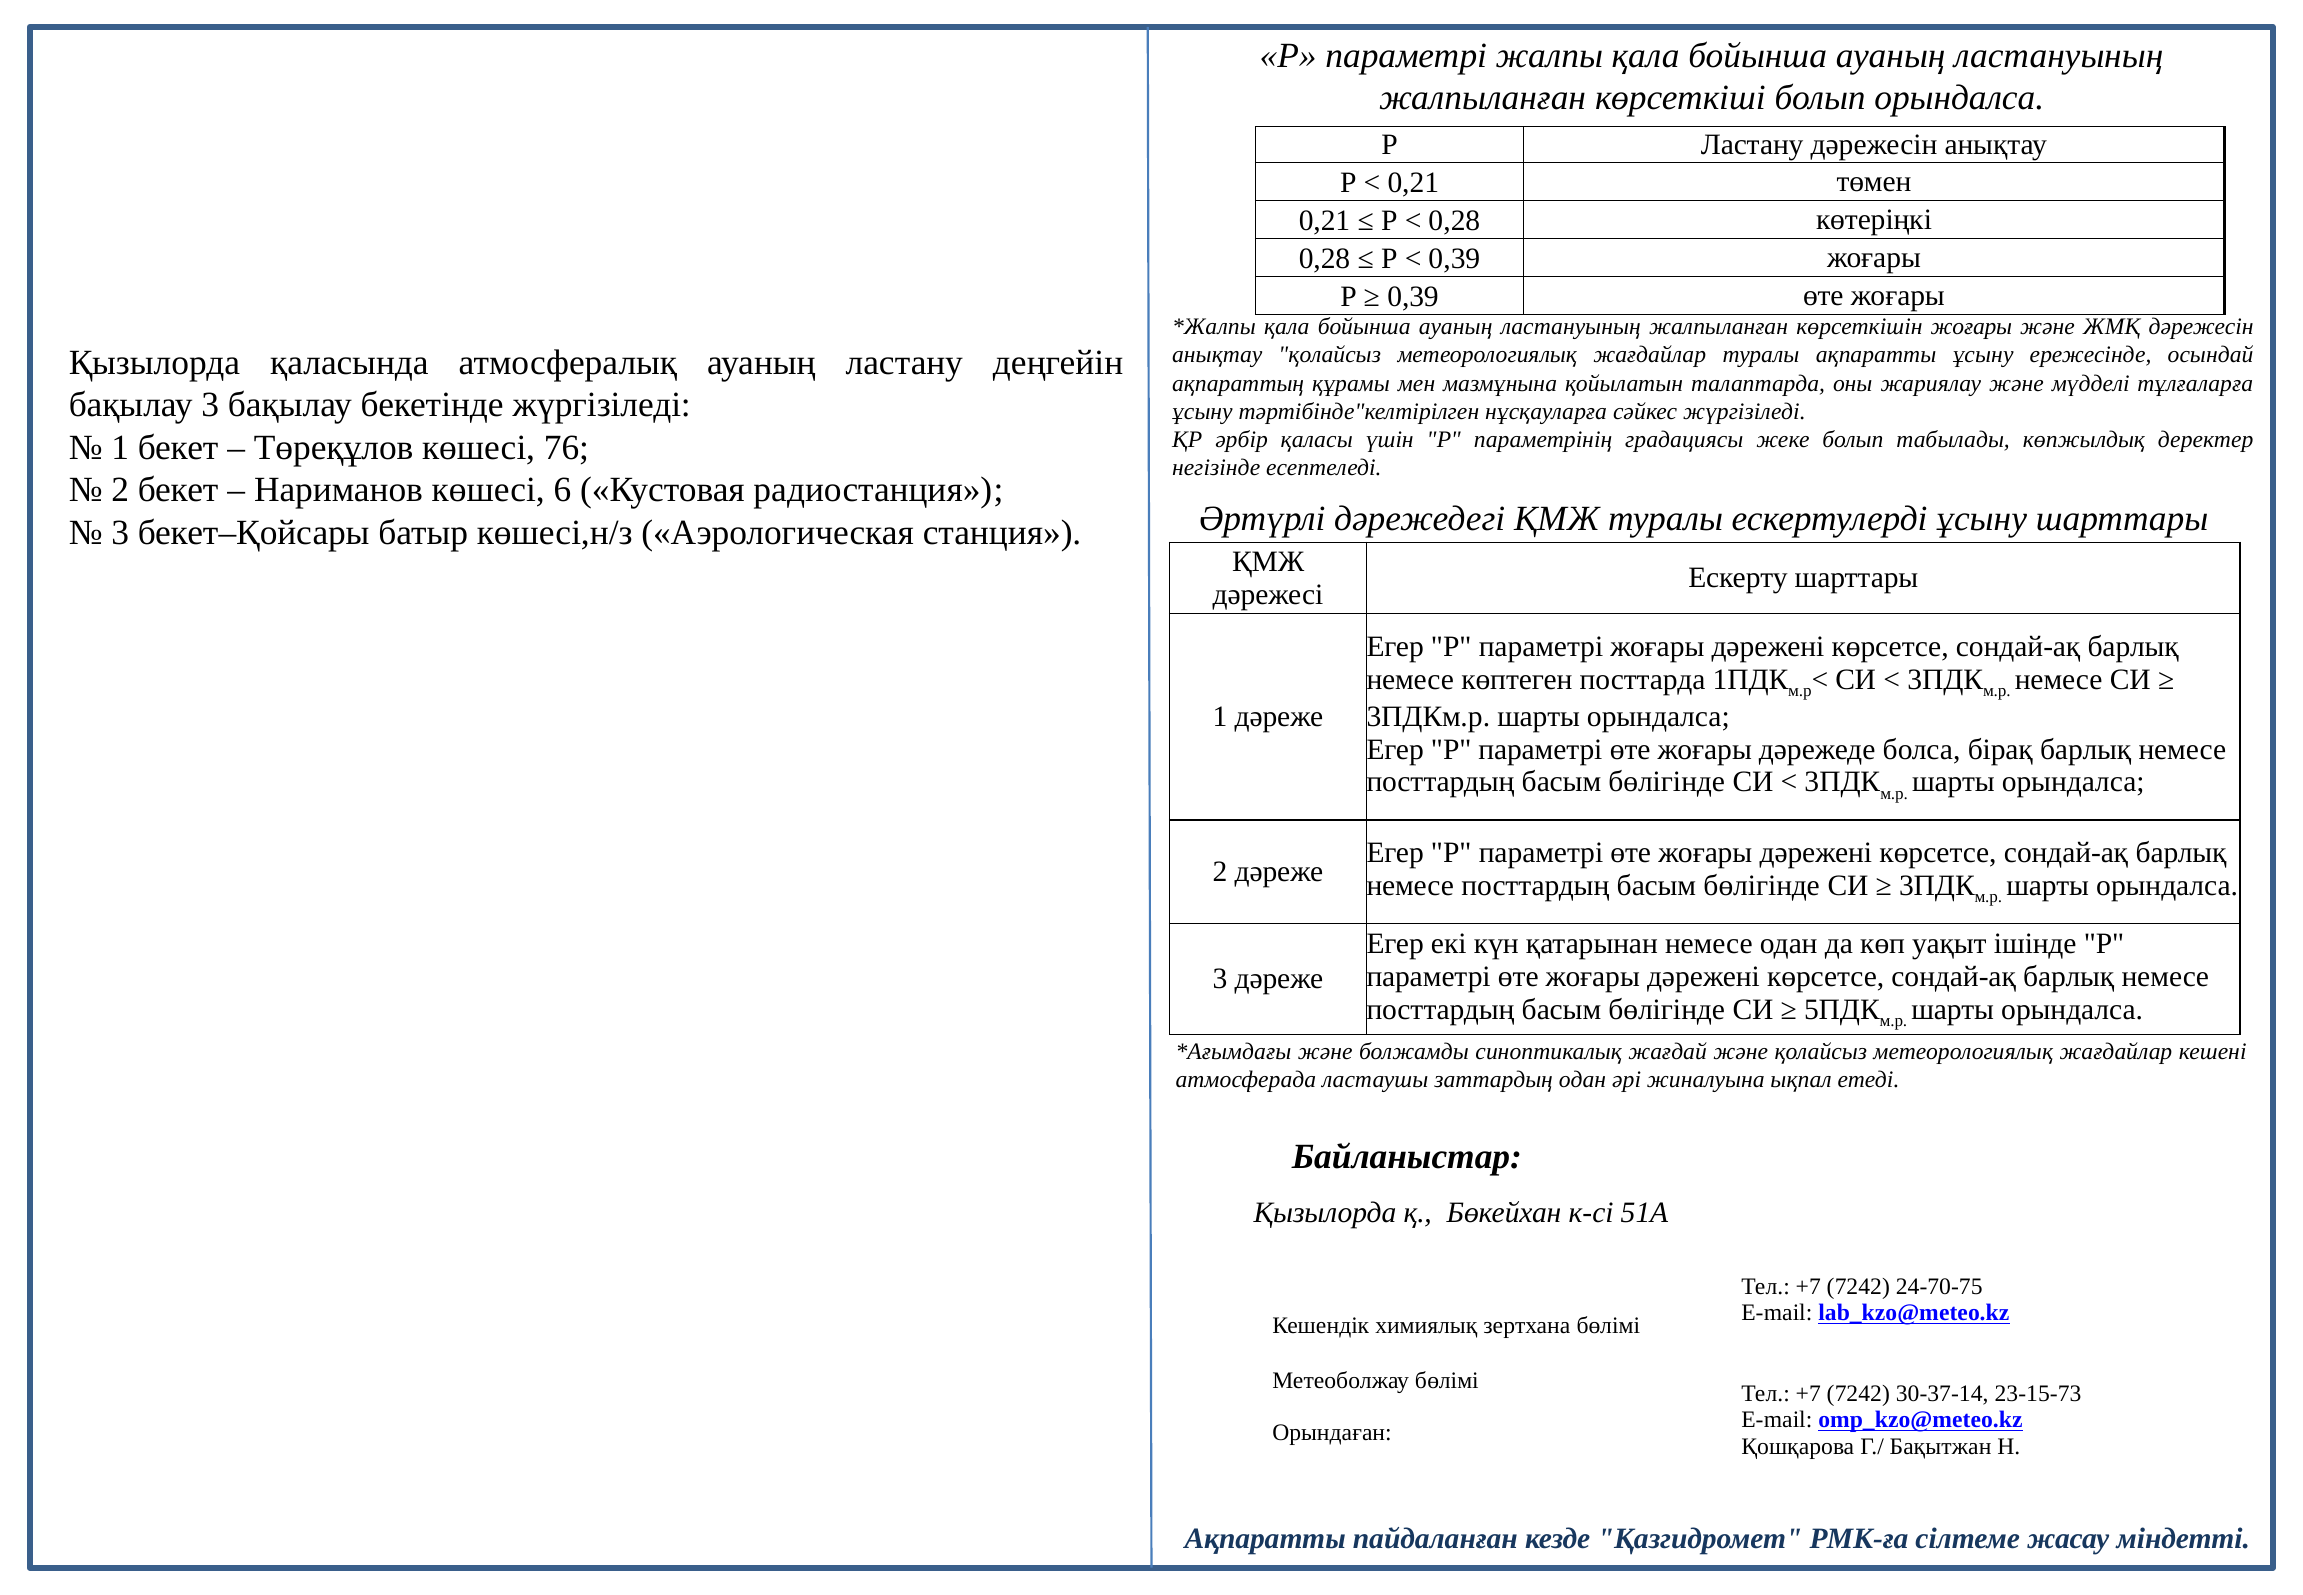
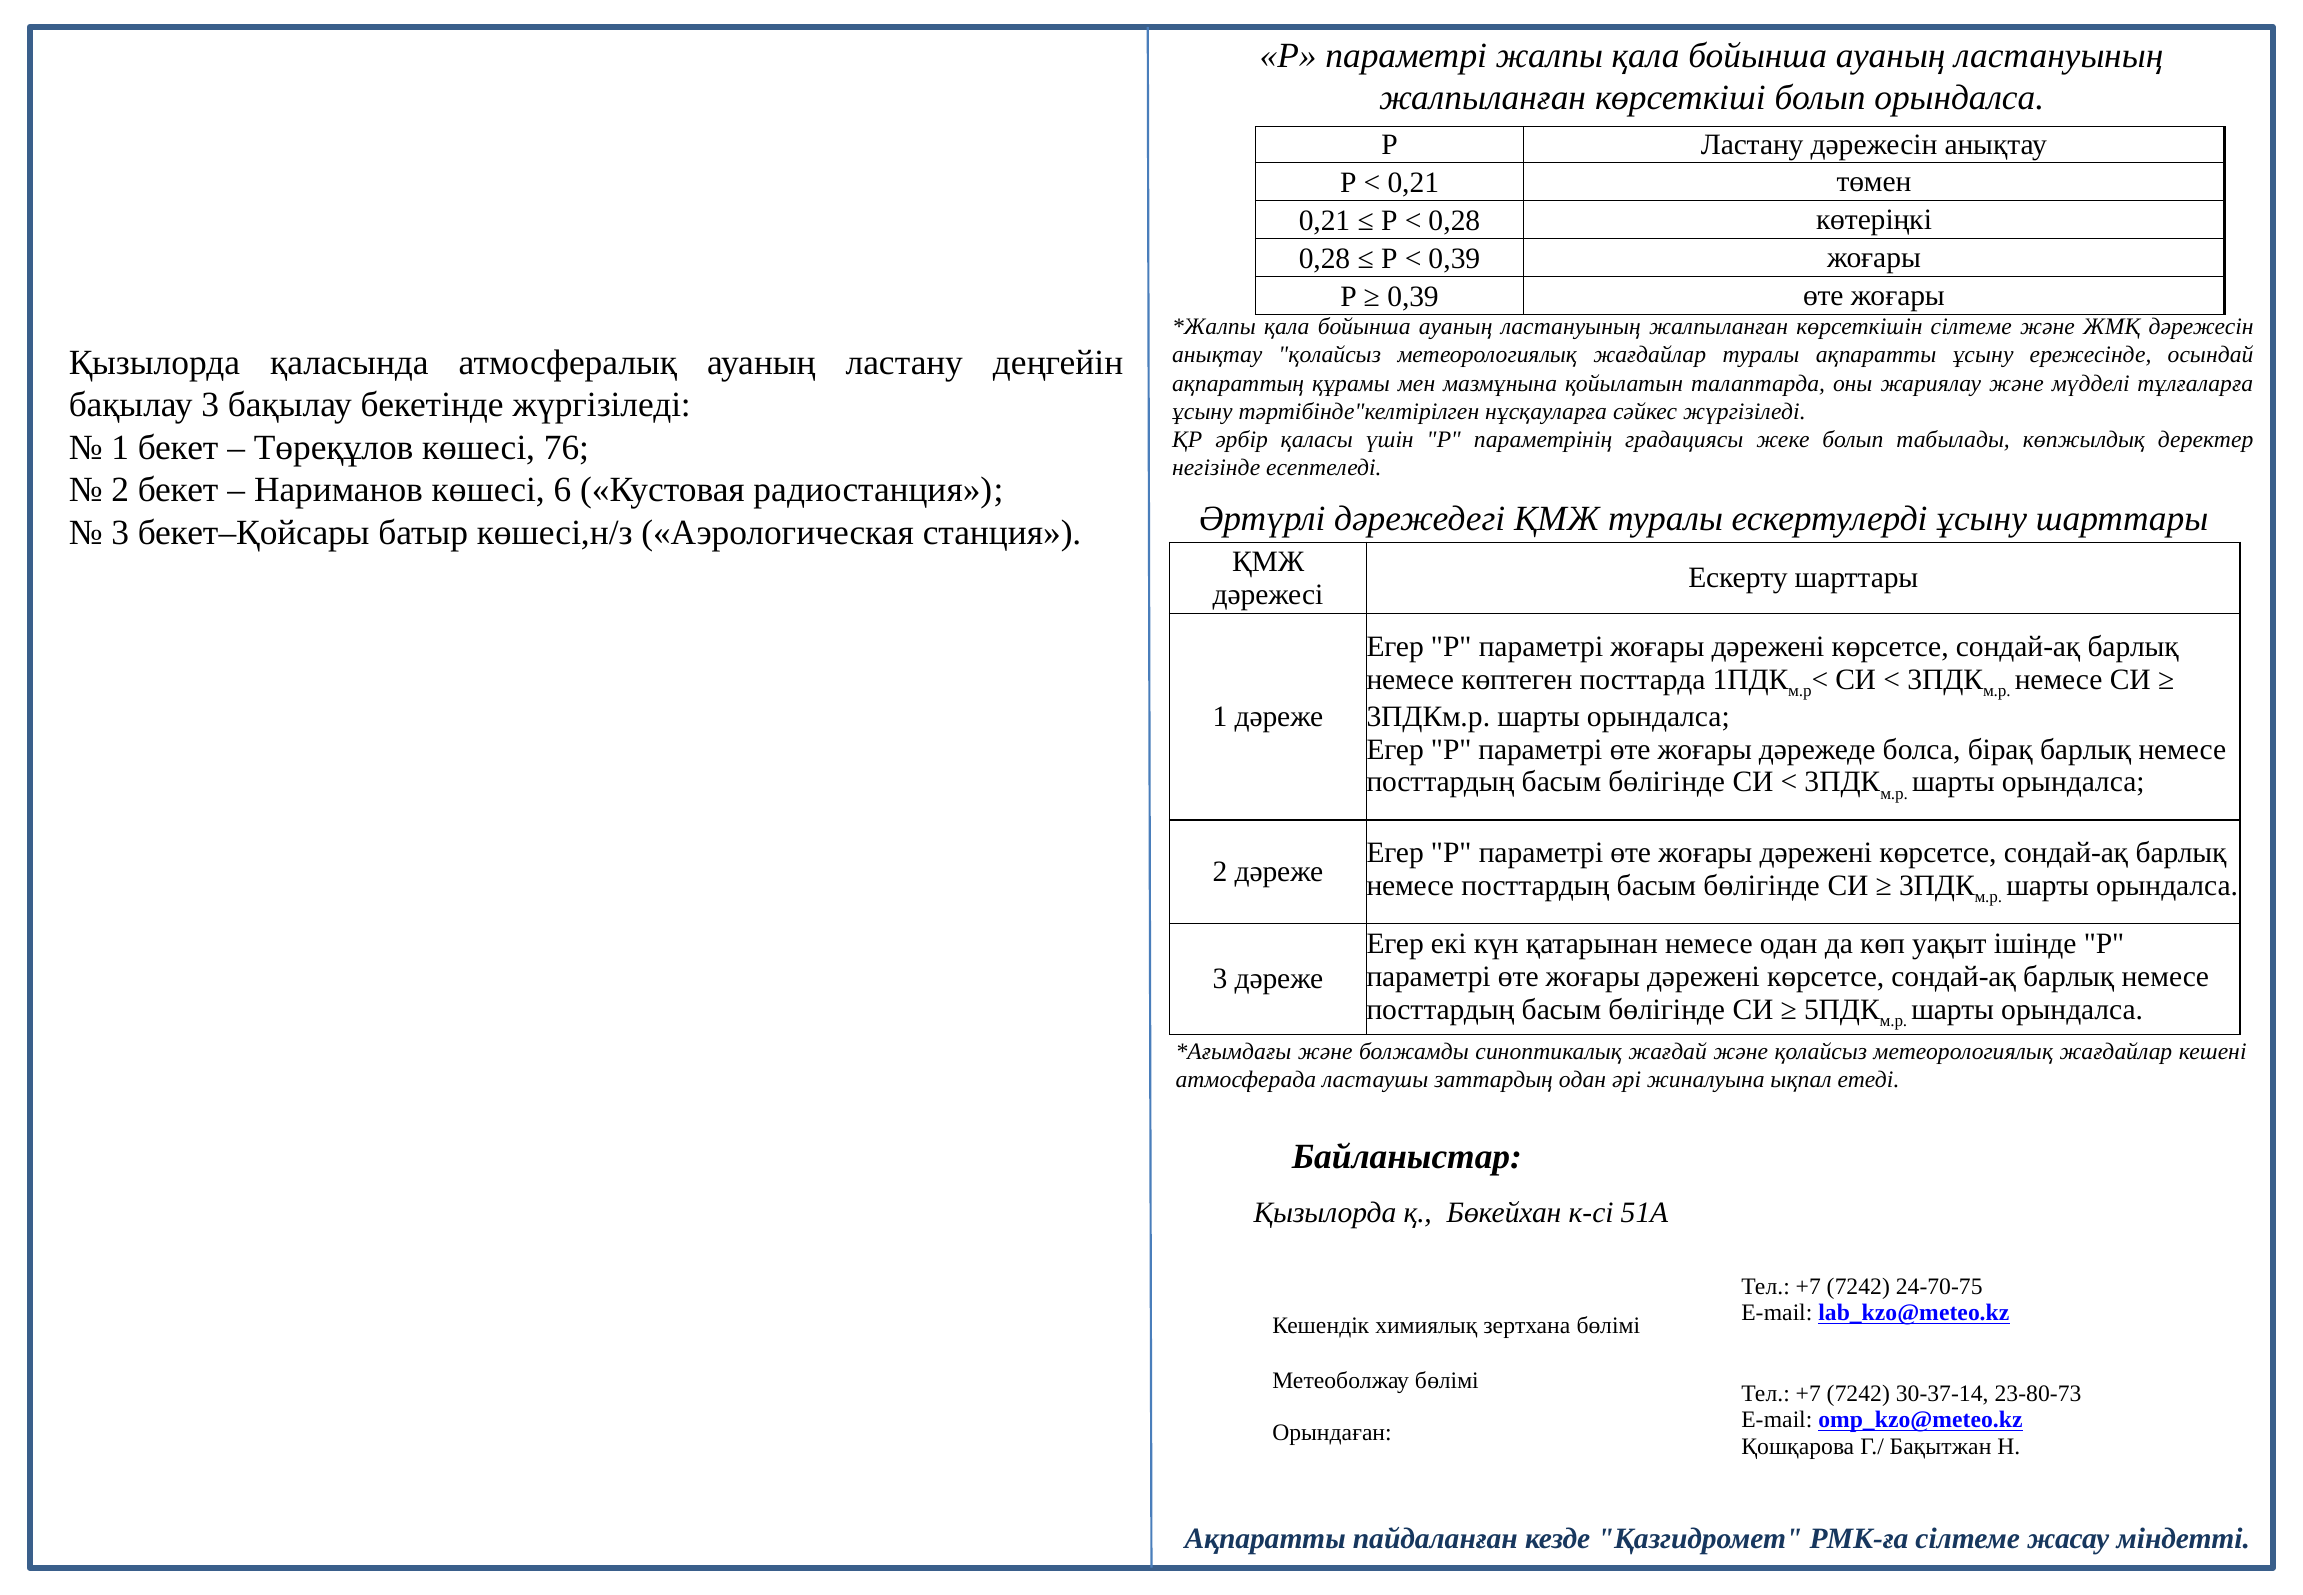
көрсеткішін жоғары: жоғары -> сілтеме
23-15-73: 23-15-73 -> 23-80-73
